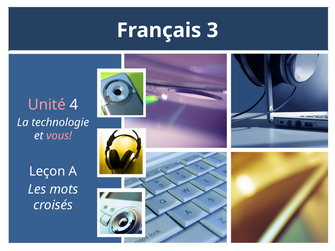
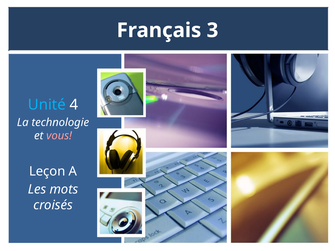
Unité colour: pink -> light blue
